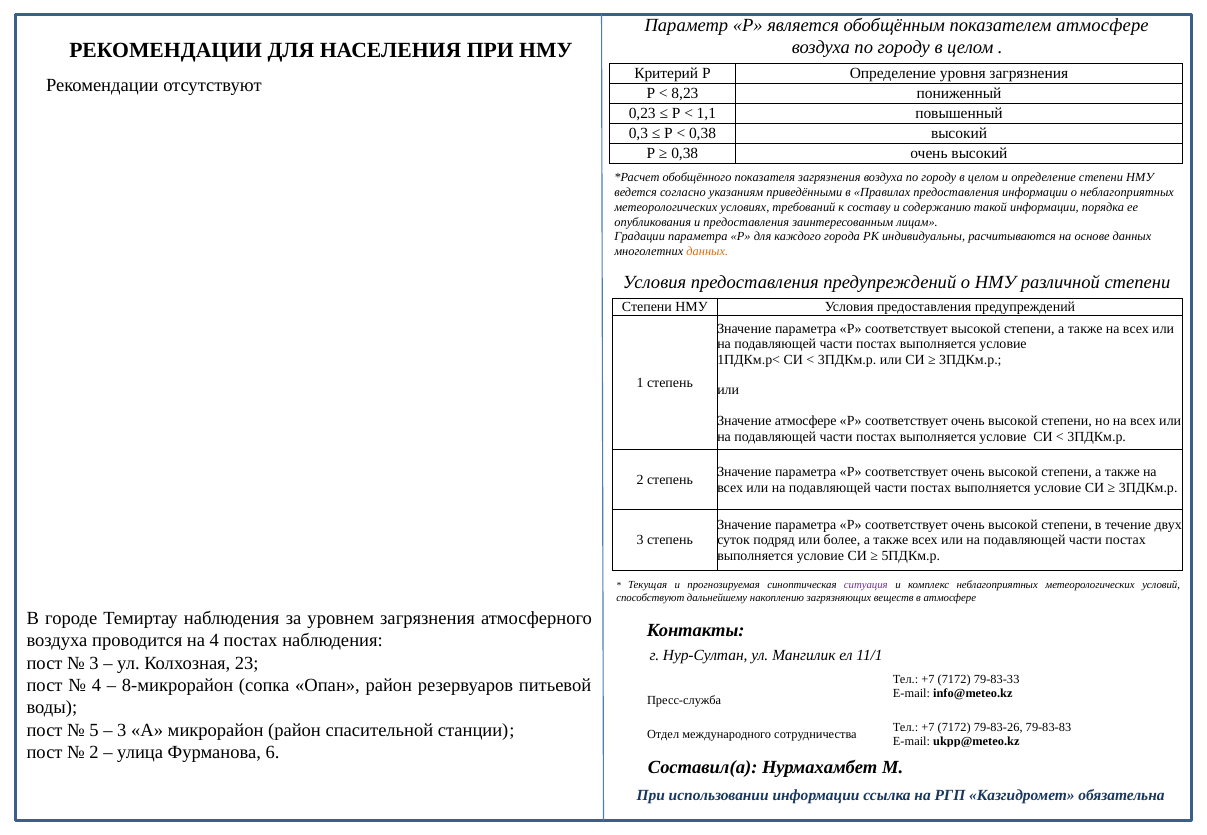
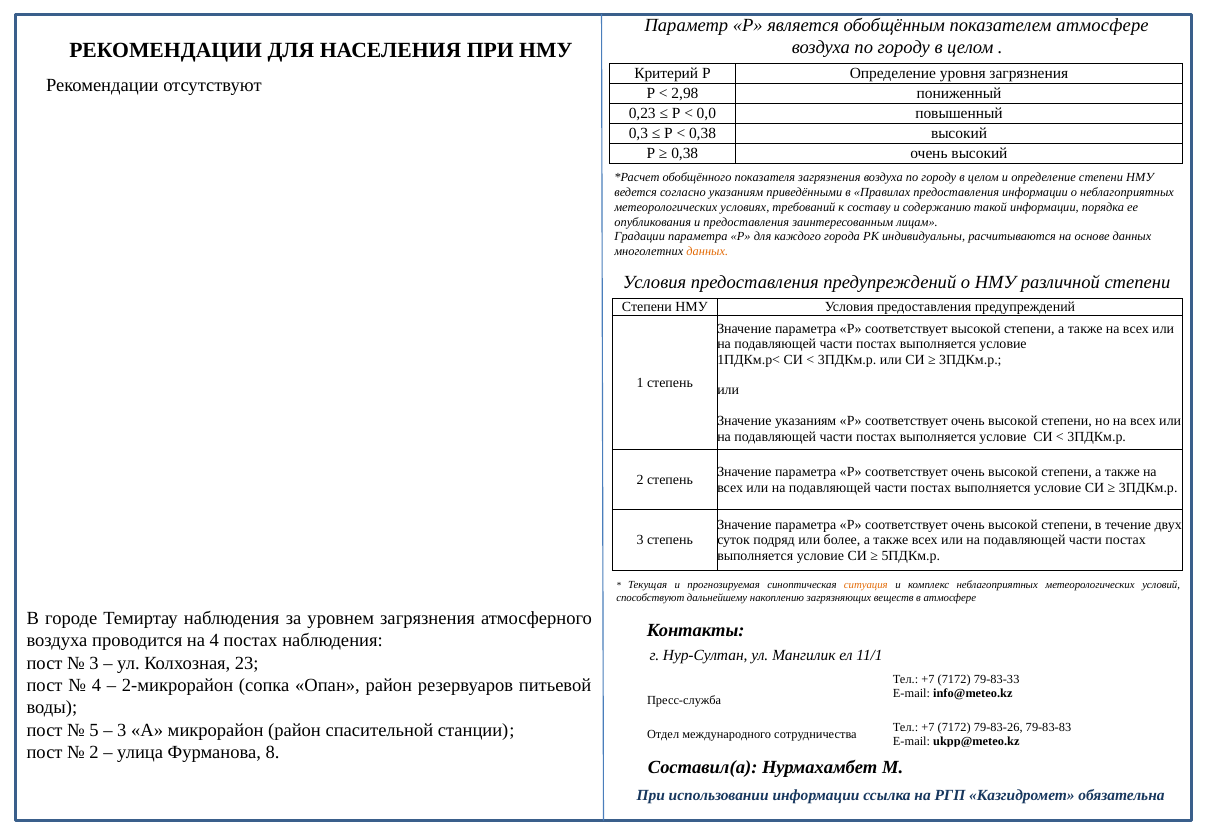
8,23: 8,23 -> 2,98
1,1: 1,1 -> 0,0
Значение атмосфере: атмосфере -> указаниям
ситуация colour: purple -> orange
8-микрорайон: 8-микрорайон -> 2-микрорайон
6: 6 -> 8
